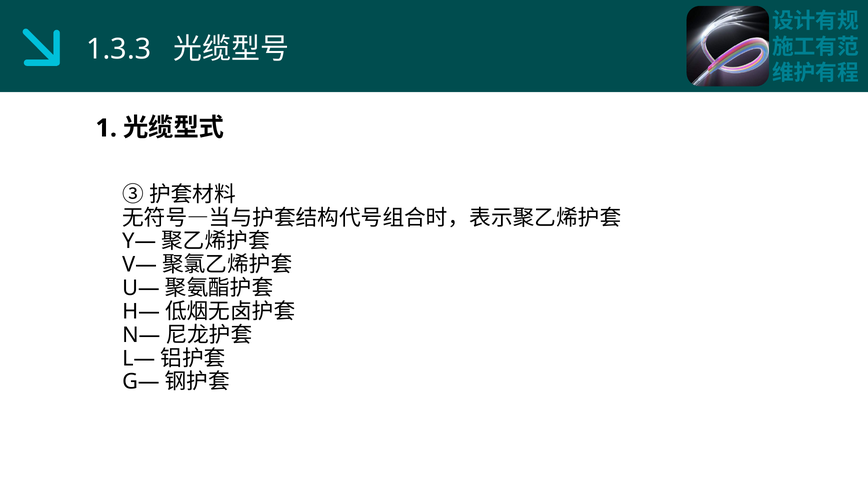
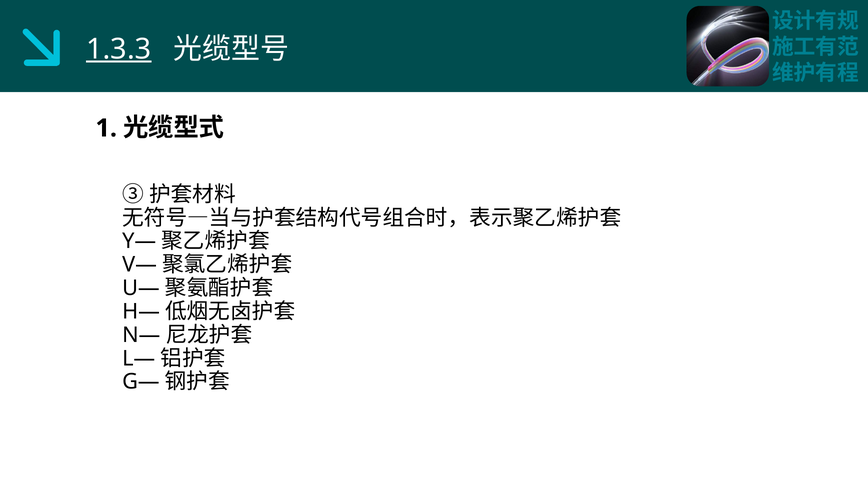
1.3.3 underline: none -> present
